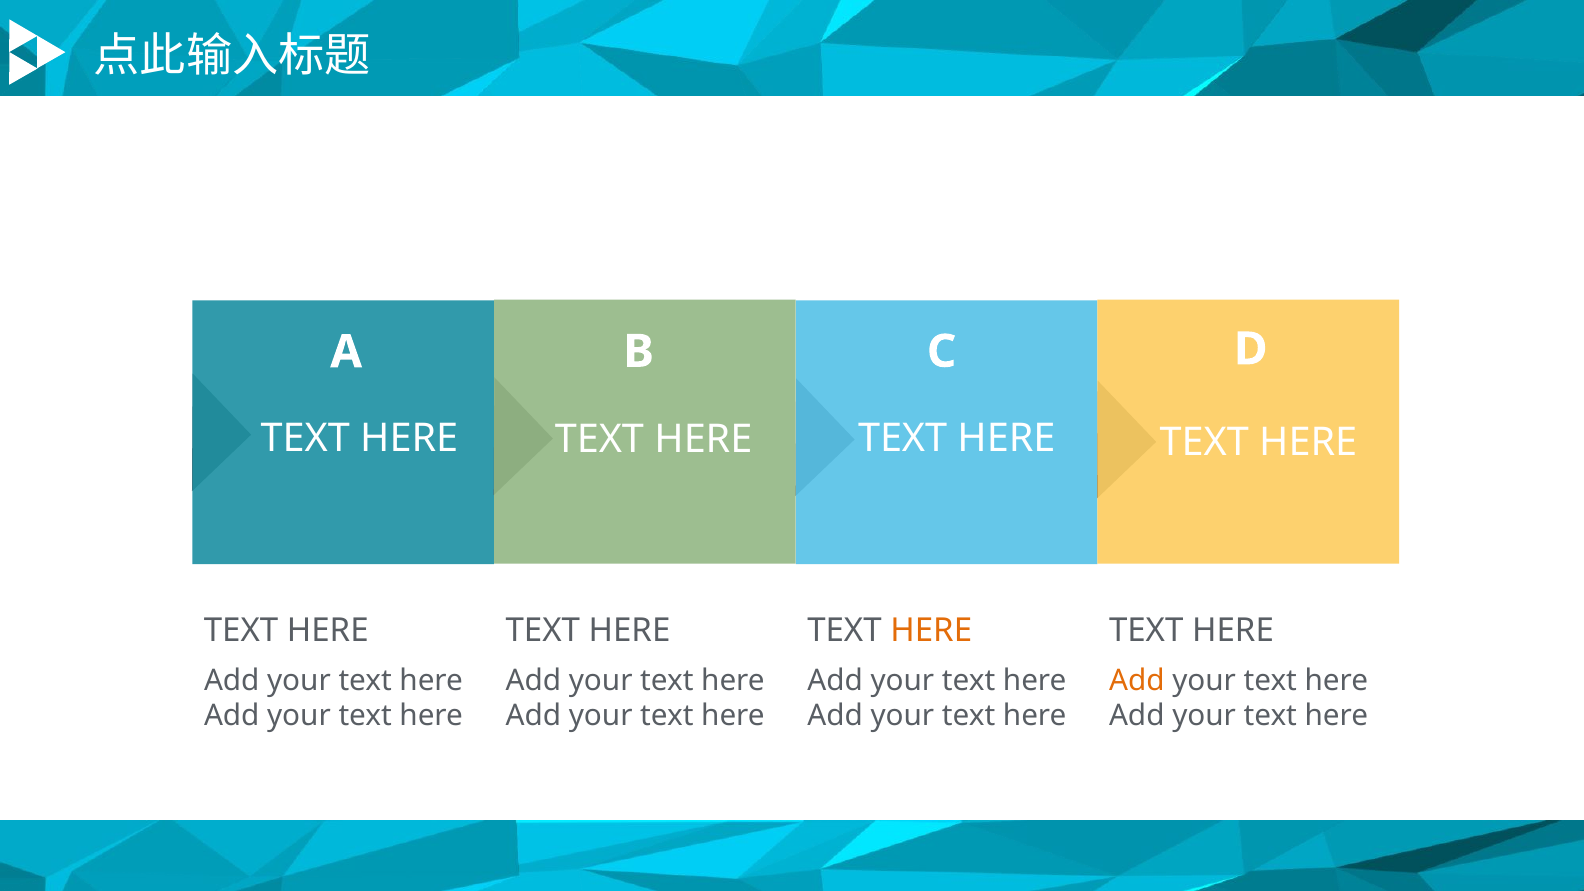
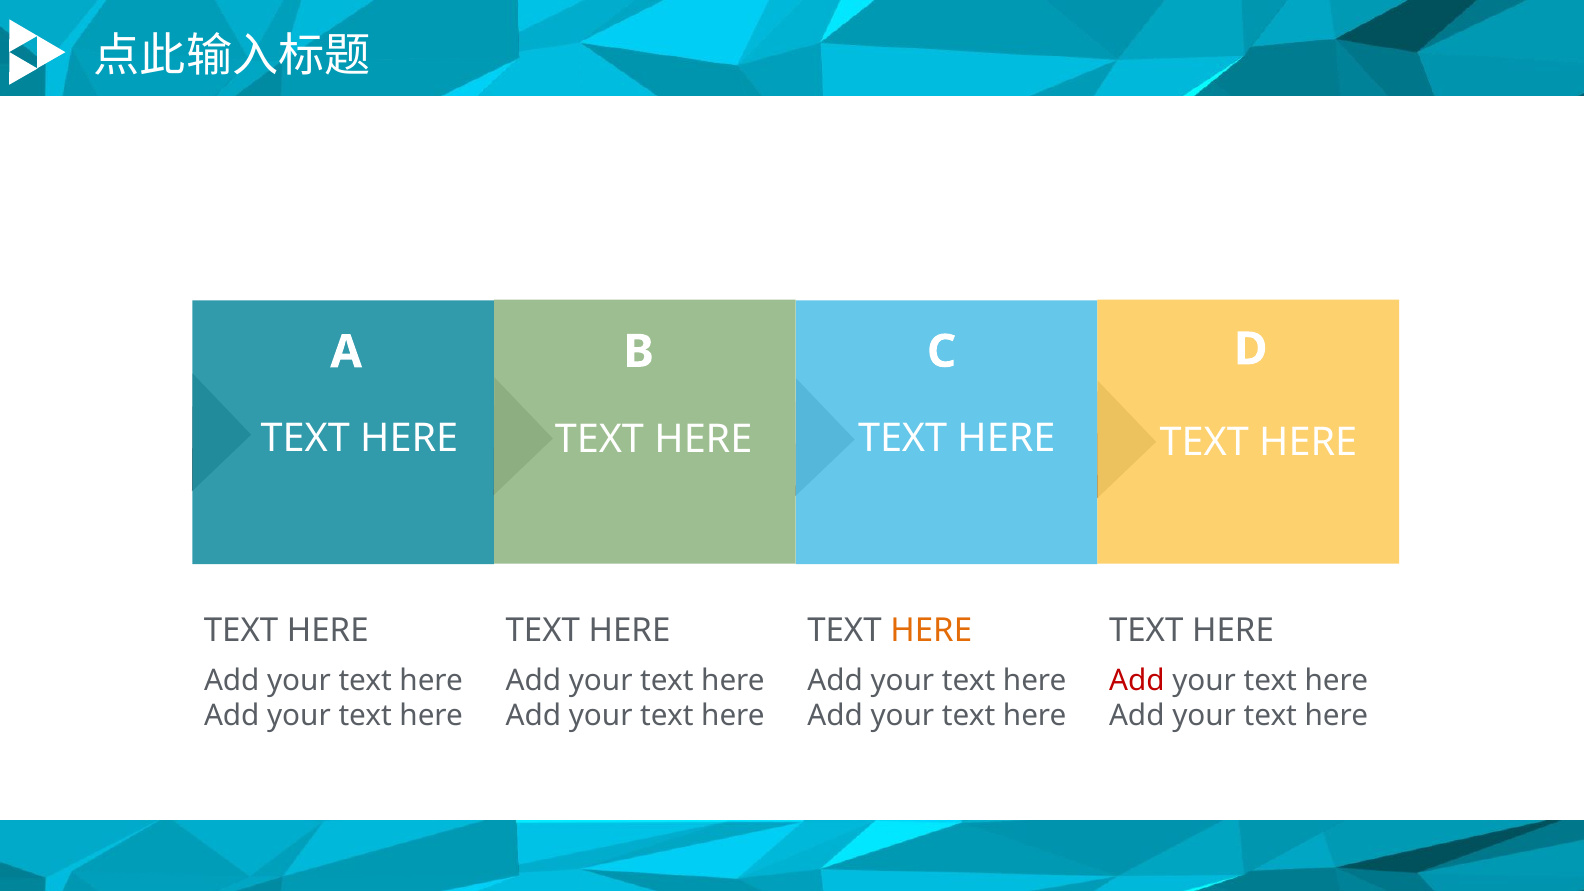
Add at (1137, 680) colour: orange -> red
